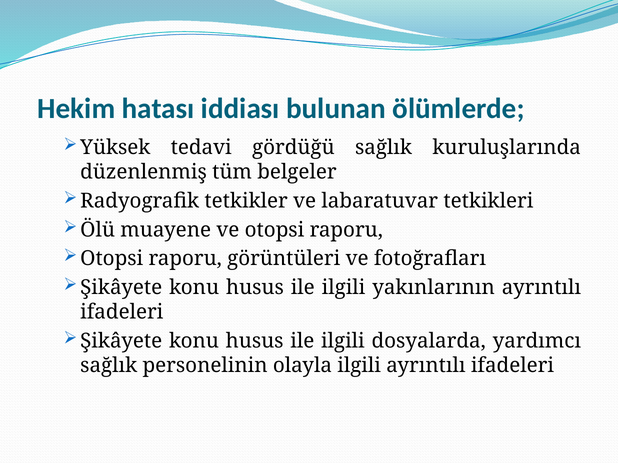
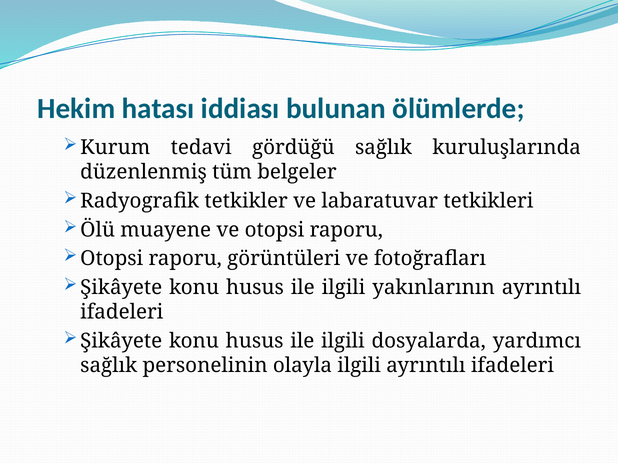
Yüksek: Yüksek -> Kurum
